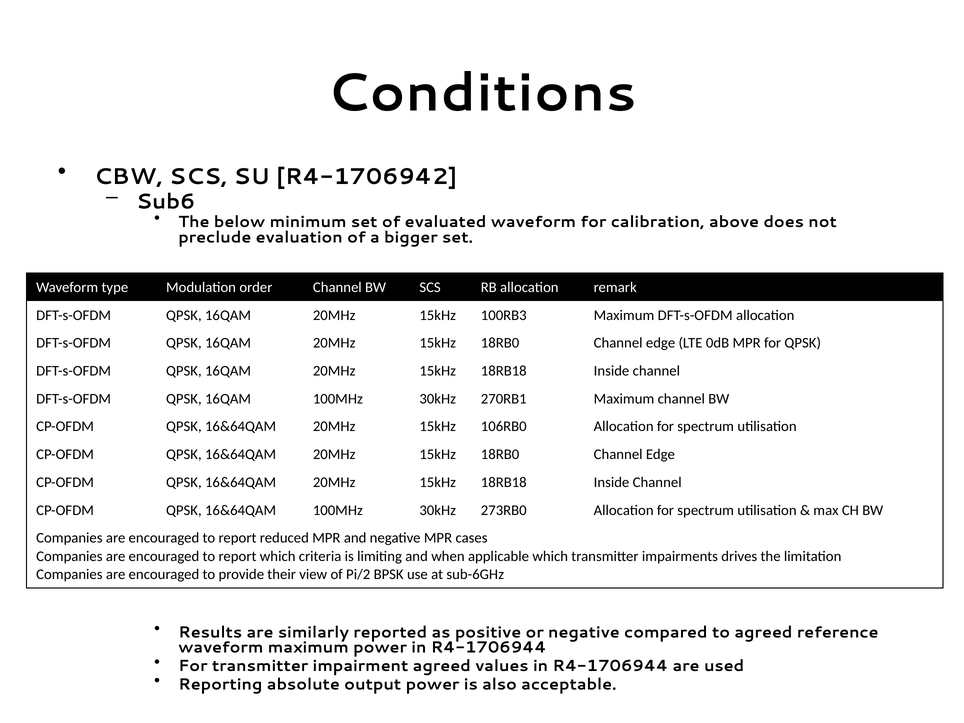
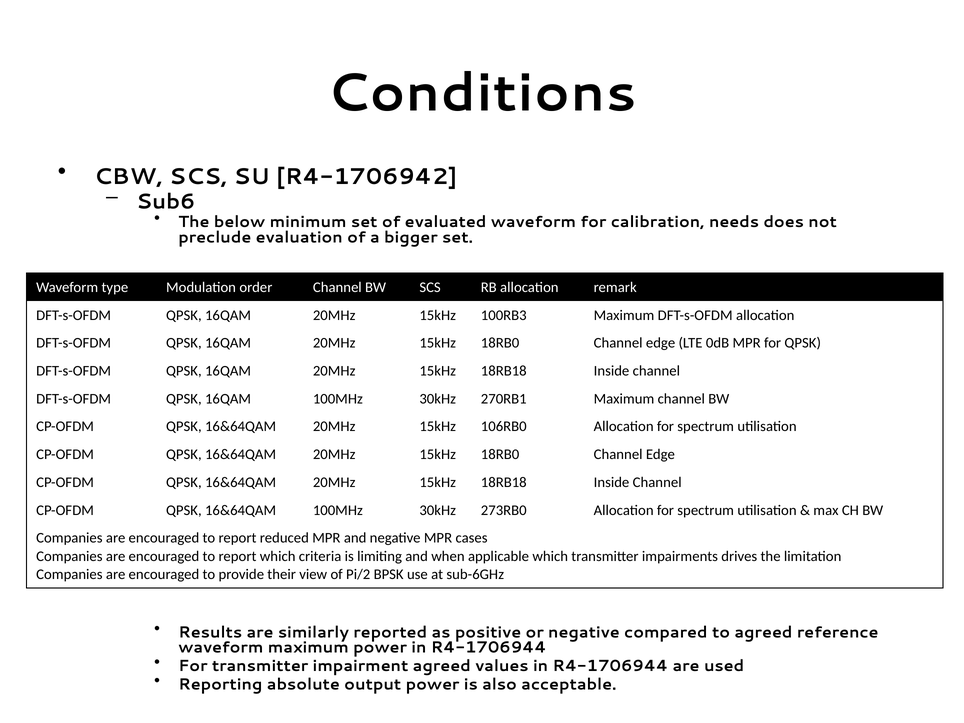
above: above -> needs
